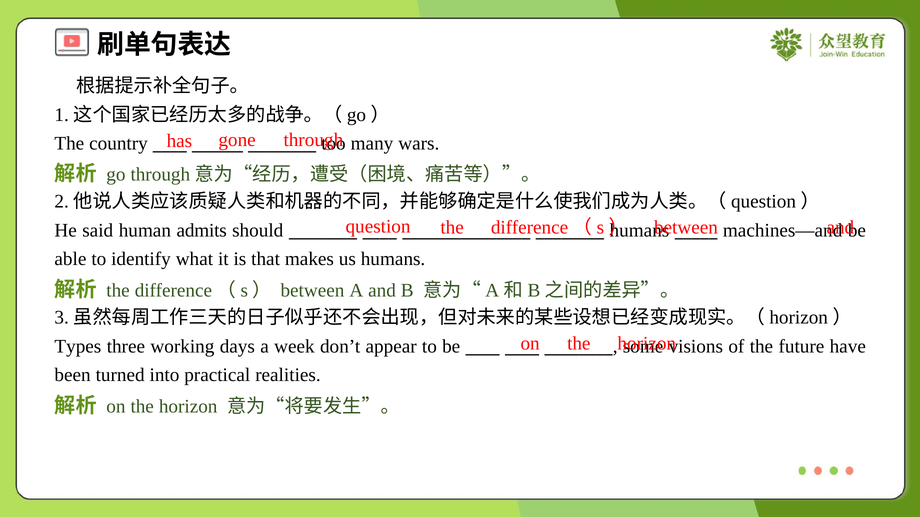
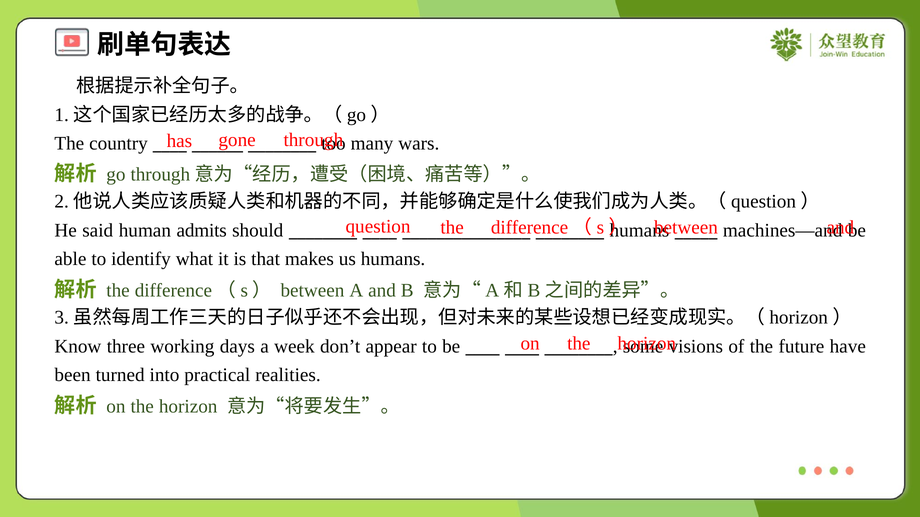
Types: Types -> Know
